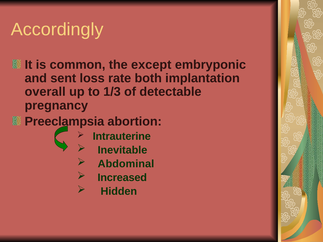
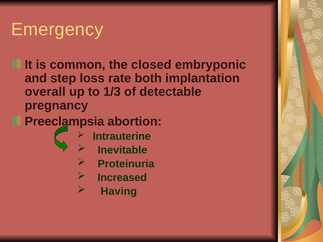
Accordingly: Accordingly -> Emergency
except: except -> closed
sent: sent -> step
Abdominal: Abdominal -> Proteinuria
Hidden: Hidden -> Having
